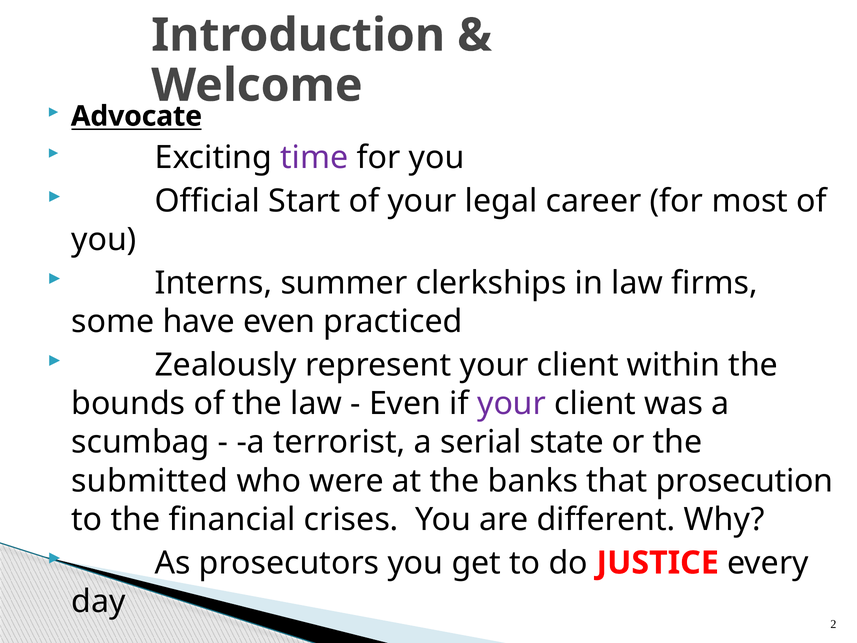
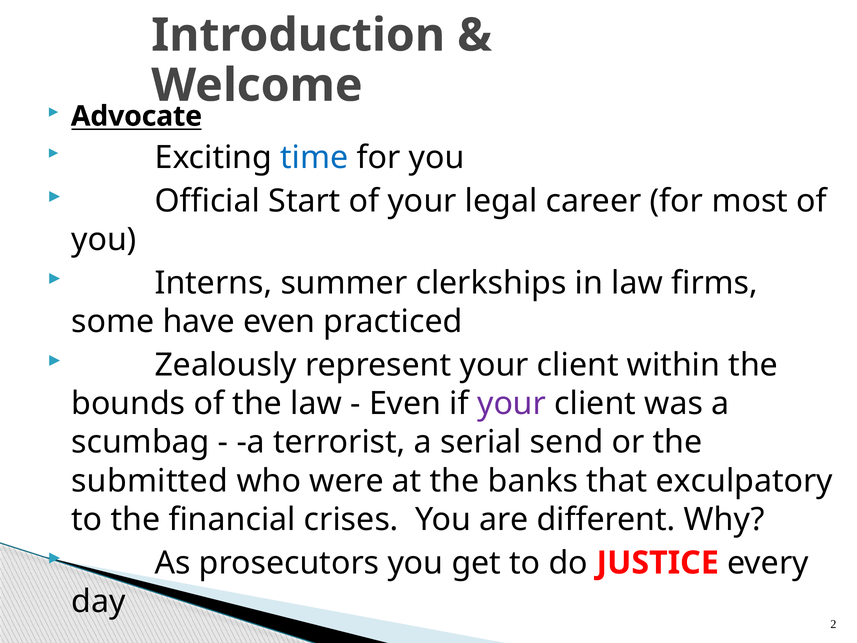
time colour: purple -> blue
state: state -> send
prosecution: prosecution -> exculpatory
